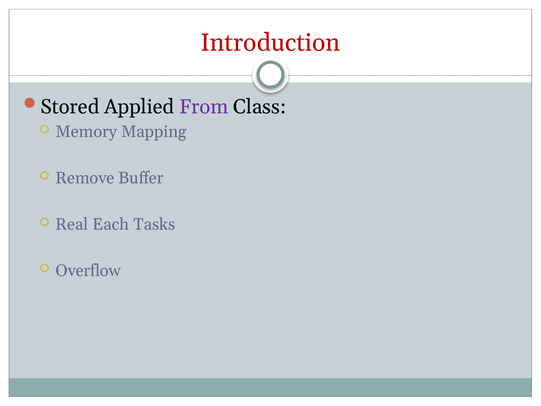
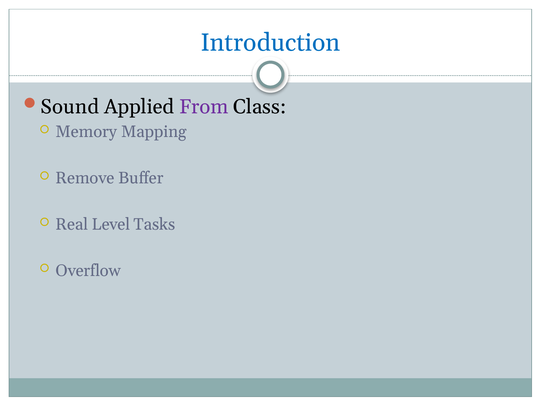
Introduction colour: red -> blue
Stored: Stored -> Sound
Each: Each -> Level
